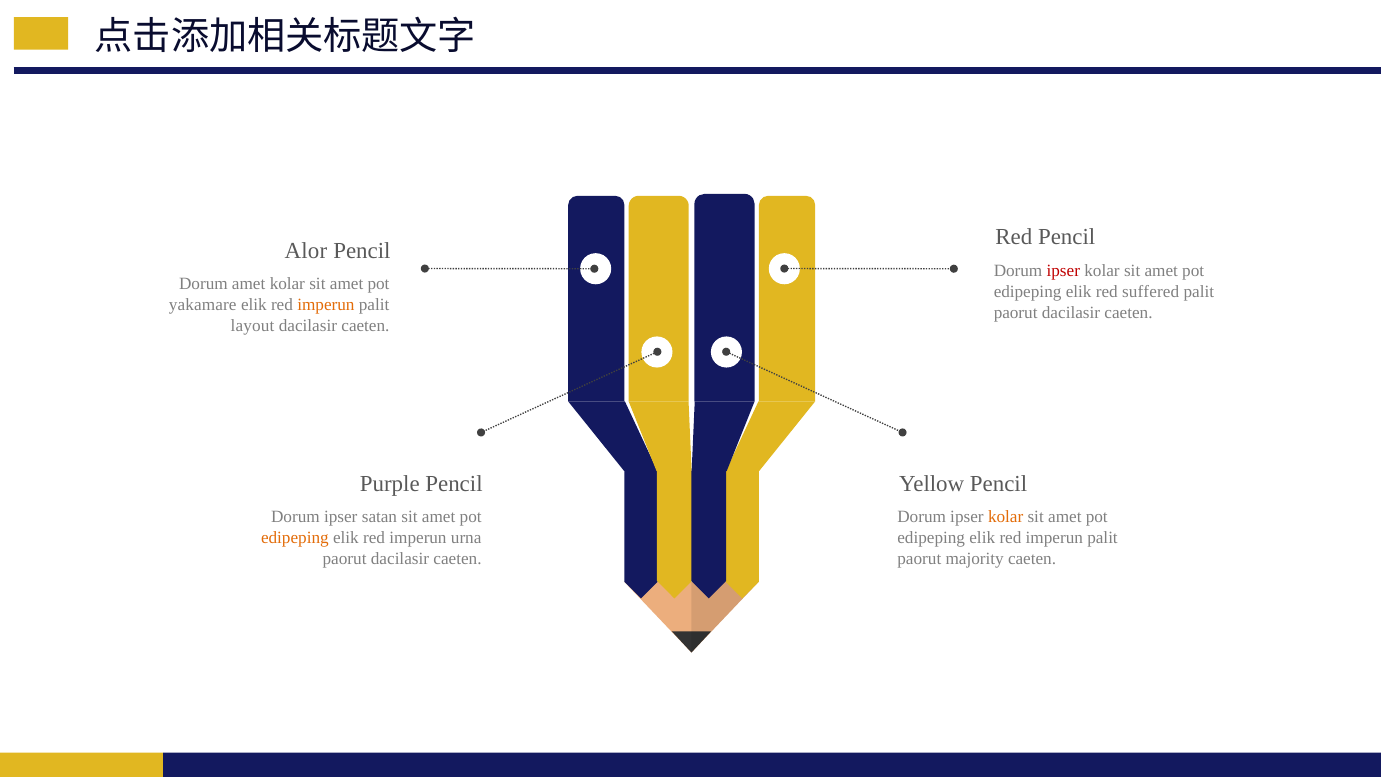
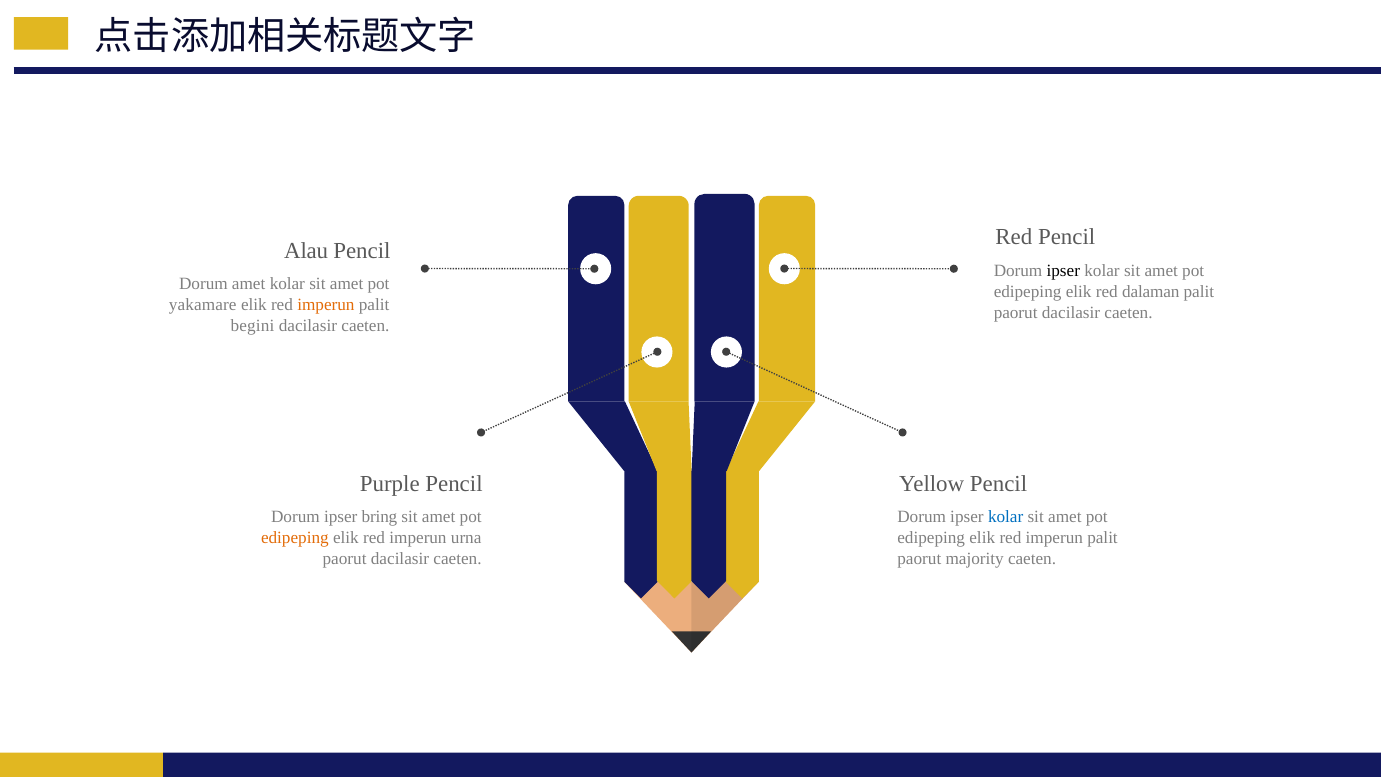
Alor: Alor -> Alau
ipser at (1063, 271) colour: red -> black
suffered: suffered -> dalaman
layout: layout -> begini
satan: satan -> bring
kolar at (1006, 517) colour: orange -> blue
